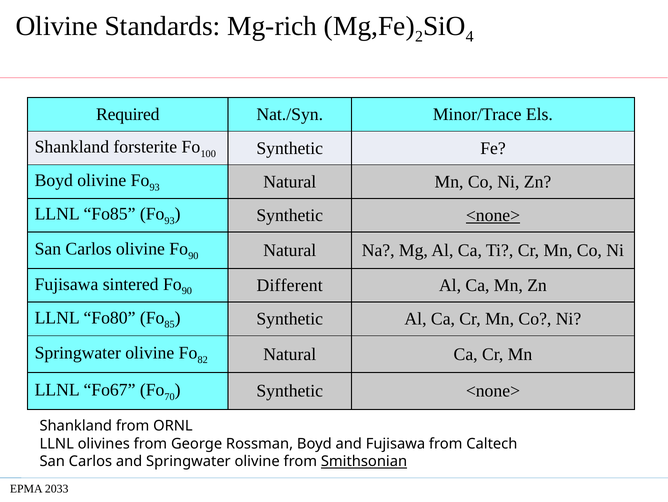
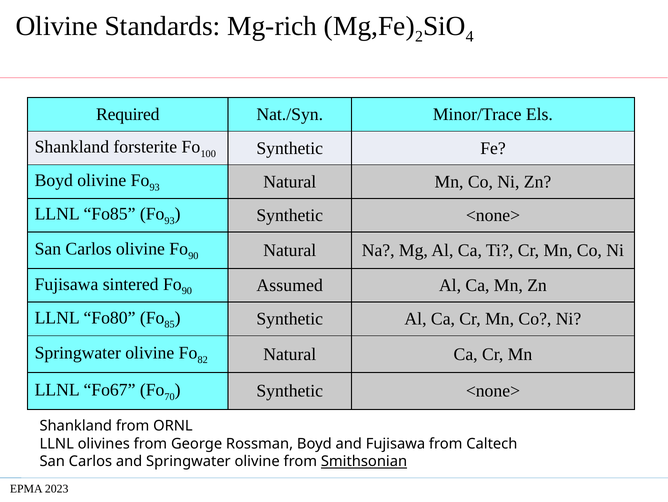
<none> at (493, 215) underline: present -> none
Different: Different -> Assumed
2033: 2033 -> 2023
